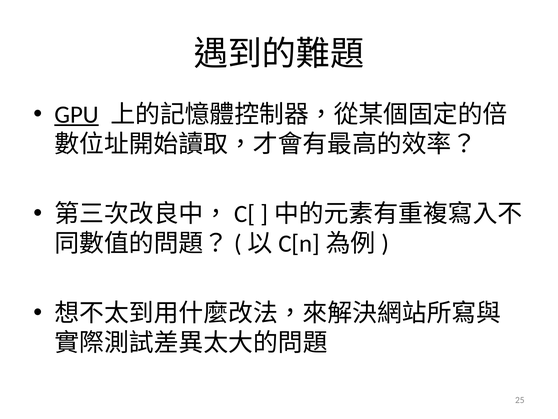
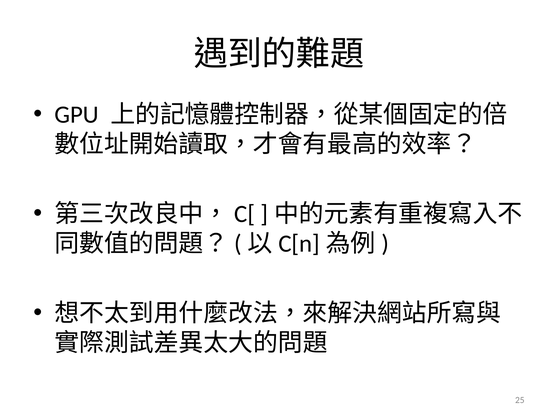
GPU underline: present -> none
